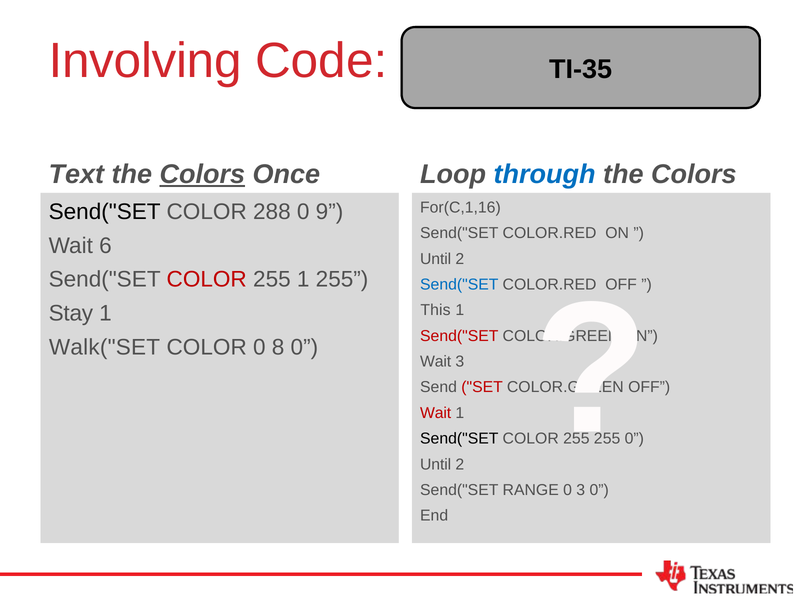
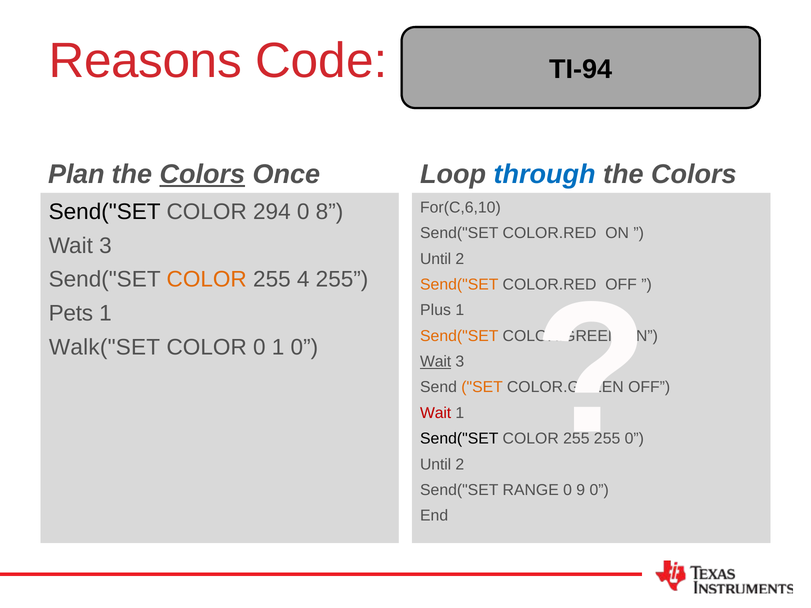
Involving: Involving -> Reasons
TI-35: TI-35 -> TI-94
Text: Text -> Plan
For(C,1,16: For(C,1,16 -> For(C,6,10
288: 288 -> 294
9: 9 -> 8
6 at (105, 246): 6 -> 3
COLOR at (207, 280) colour: red -> orange
255 1: 1 -> 4
Send("SET at (459, 285) colour: blue -> orange
Stay: Stay -> Pets
This: This -> Plus
Send("SET at (459, 336) colour: red -> orange
0 8: 8 -> 1
Wait at (436, 362) underline: none -> present
SET colour: red -> orange
0 3: 3 -> 9
